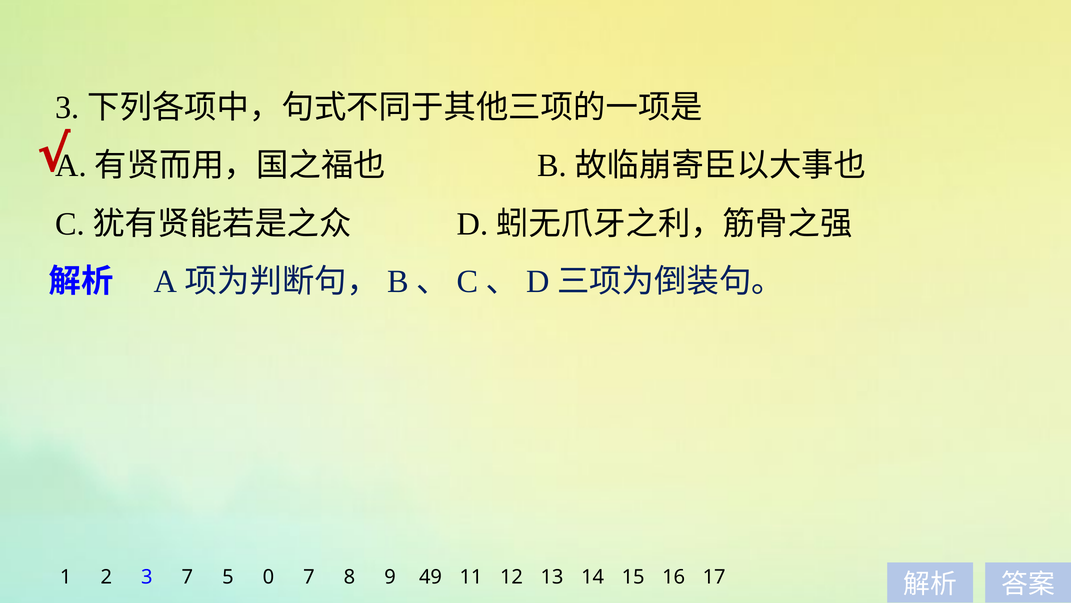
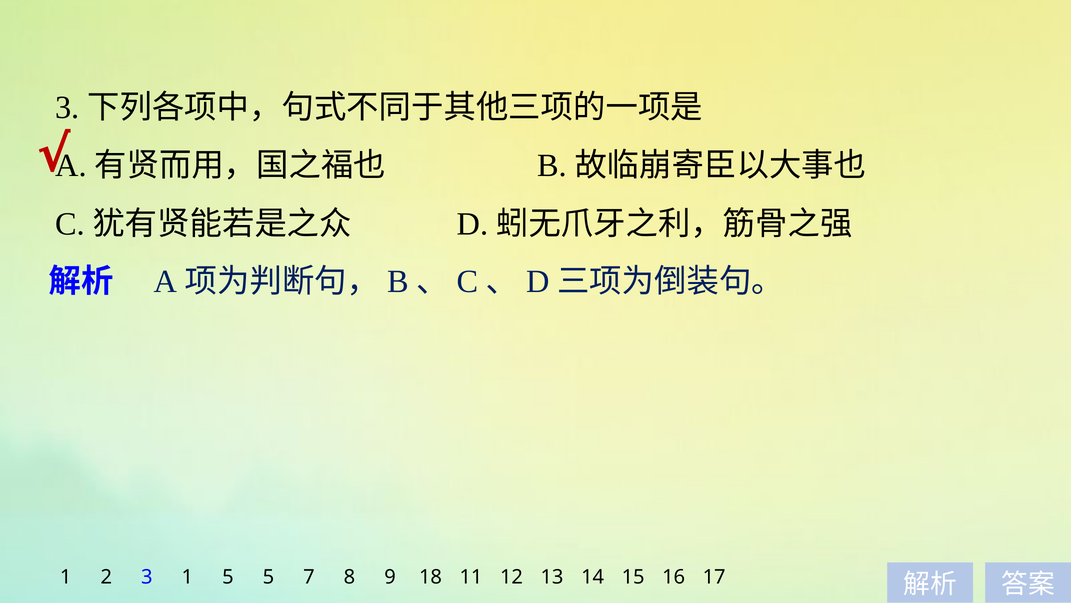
3 7: 7 -> 1
5 0: 0 -> 5
49: 49 -> 18
